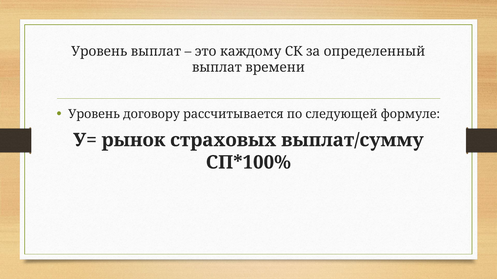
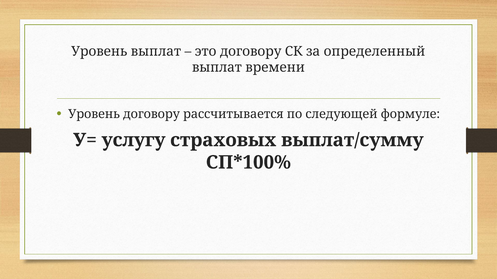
это каждому: каждому -> договору
рынок: рынок -> услугу
